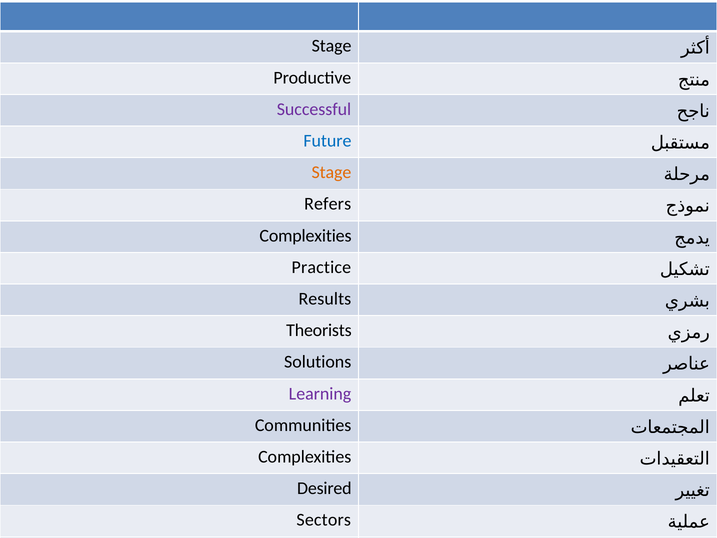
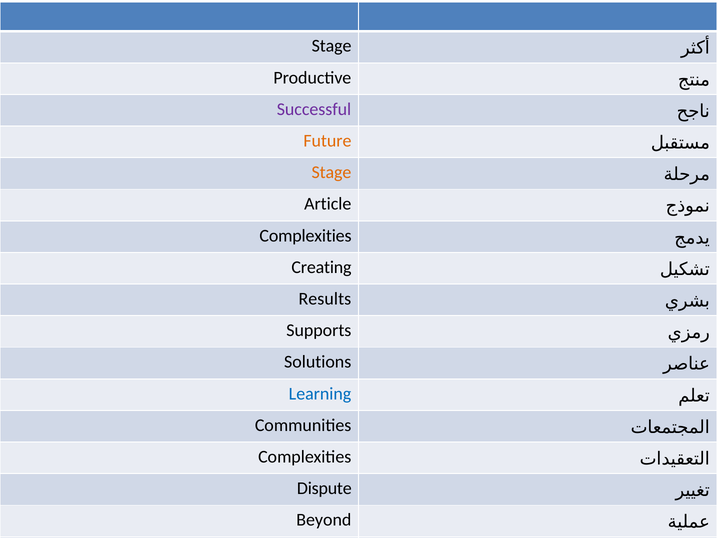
Future colour: blue -> orange
Refers: Refers -> Article
Practice: Practice -> Creating
Theorists: Theorists -> Supports
Learning colour: purple -> blue
Desired: Desired -> Dispute
Sectors: Sectors -> Beyond
